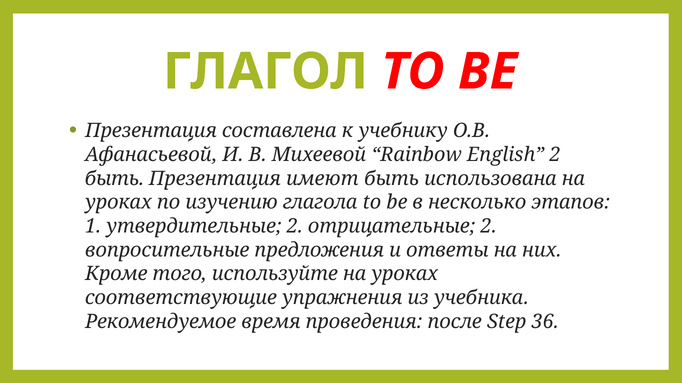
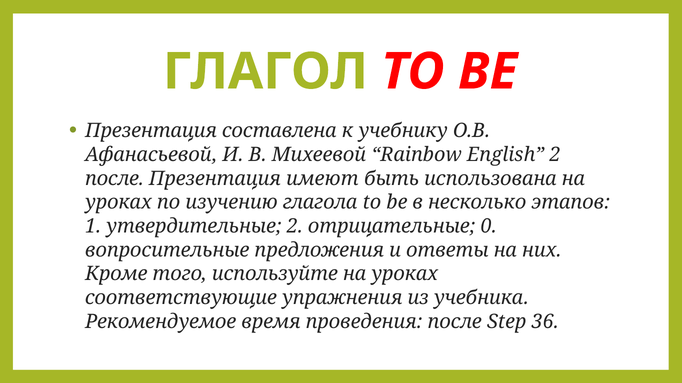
быть at (114, 179): быть -> после
отрицательные 2: 2 -> 0
